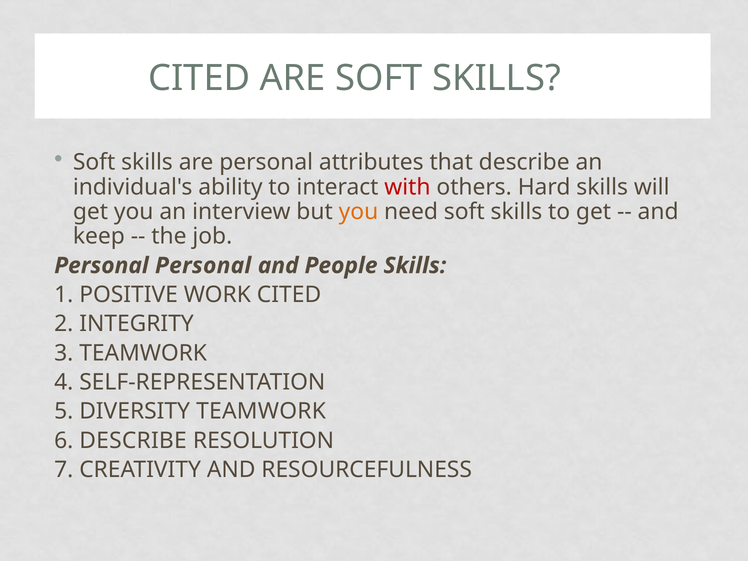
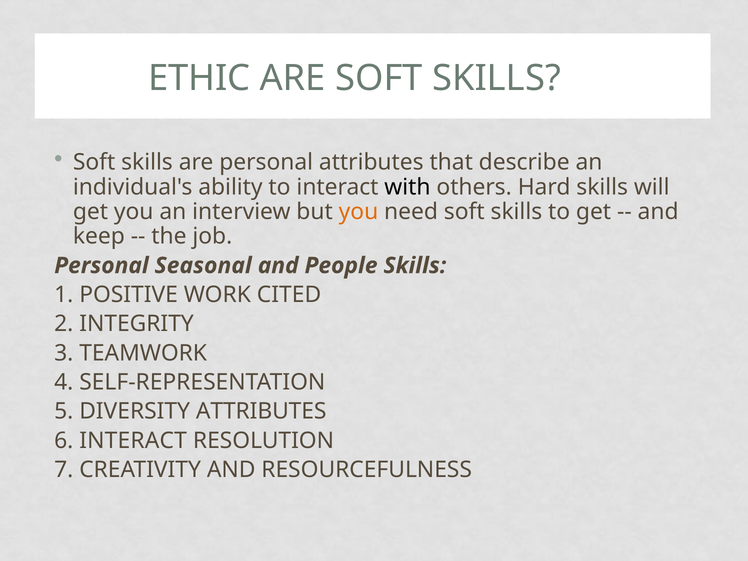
CITED at (199, 78): CITED -> ETHIC
with colour: red -> black
Personal Personal: Personal -> Seasonal
DIVERSITY TEAMWORK: TEAMWORK -> ATTRIBUTES
6 DESCRIBE: DESCRIBE -> INTERACT
